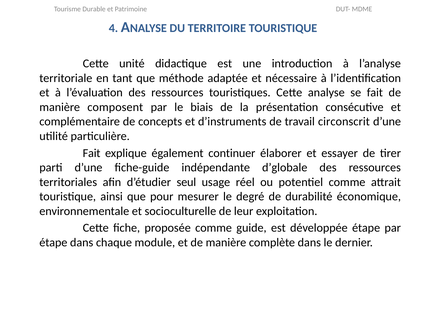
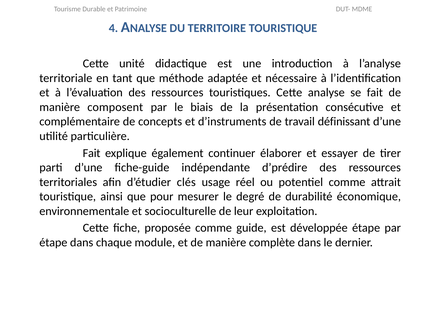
circonscrit: circonscrit -> définissant
d’globale: d’globale -> d’prédire
seul: seul -> clés
